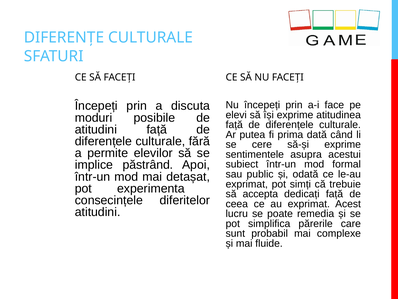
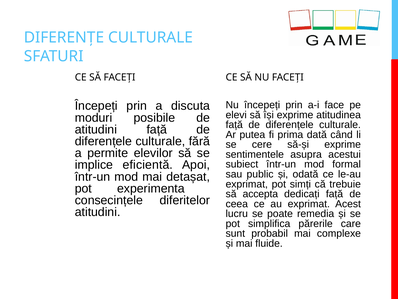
păstrând: păstrând -> eficientă
